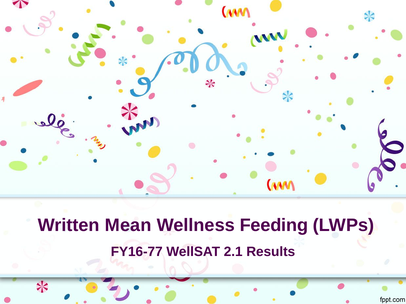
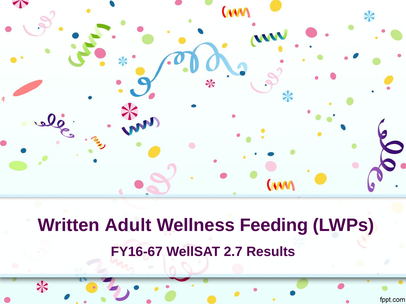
Mean: Mean -> Adult
FY16-77: FY16-77 -> FY16-67
2.1: 2.1 -> 2.7
